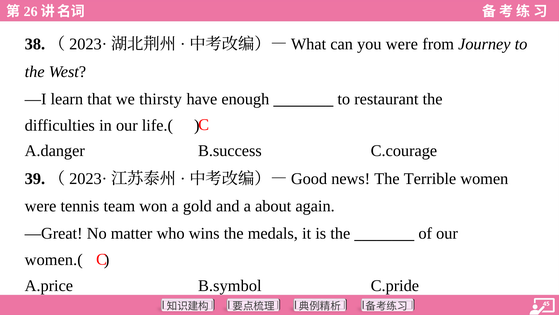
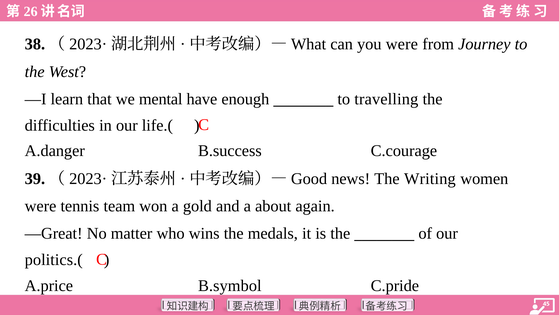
thirsty: thirsty -> mental
restaurant: restaurant -> travelling
Terrible: Terrible -> Writing
women.(: women.( -> politics.(
